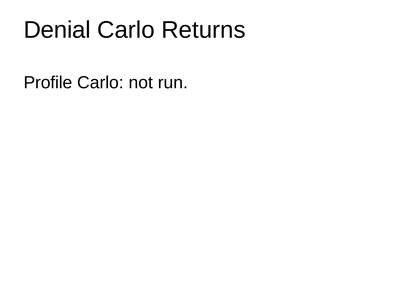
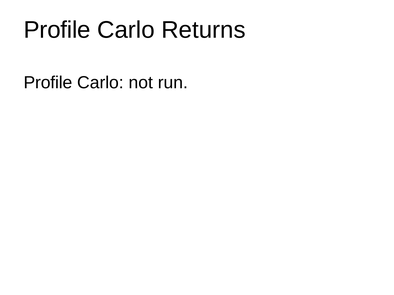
Denial at (57, 30): Denial -> Profile
